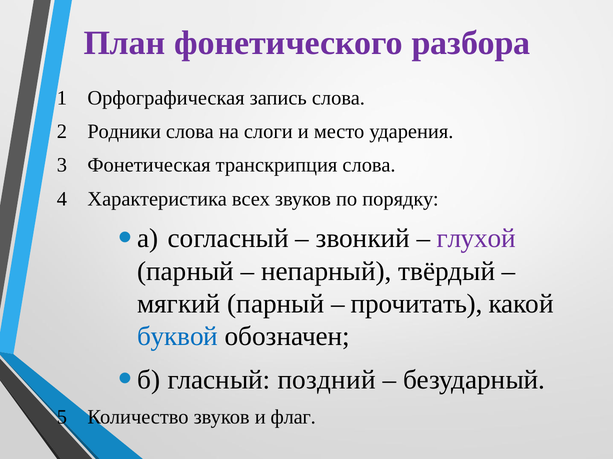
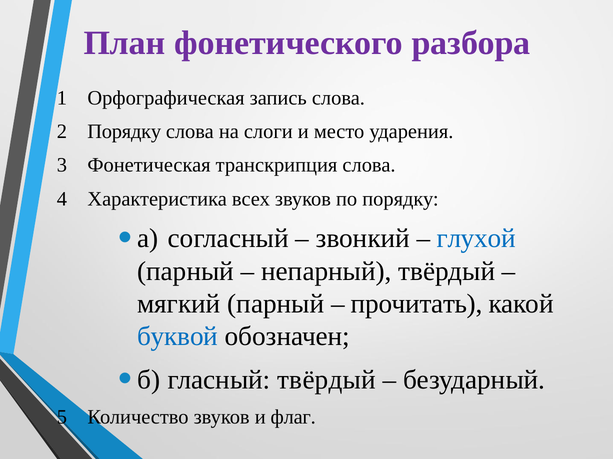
2 Родники: Родники -> Порядку
глухой colour: purple -> blue
гласный поздний: поздний -> твёрдый
